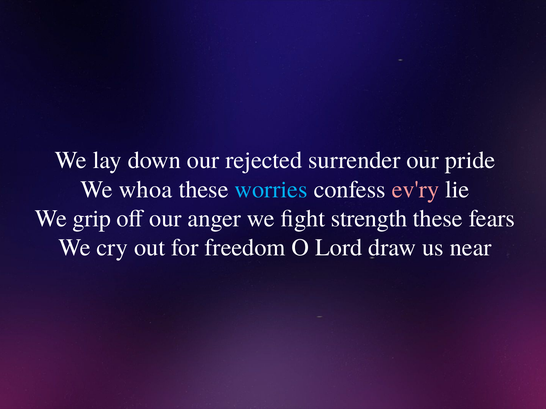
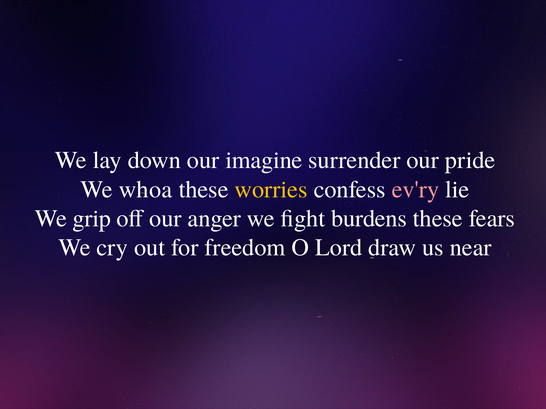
rejected: rejected -> imagine
worries colour: light blue -> yellow
strength: strength -> burdens
